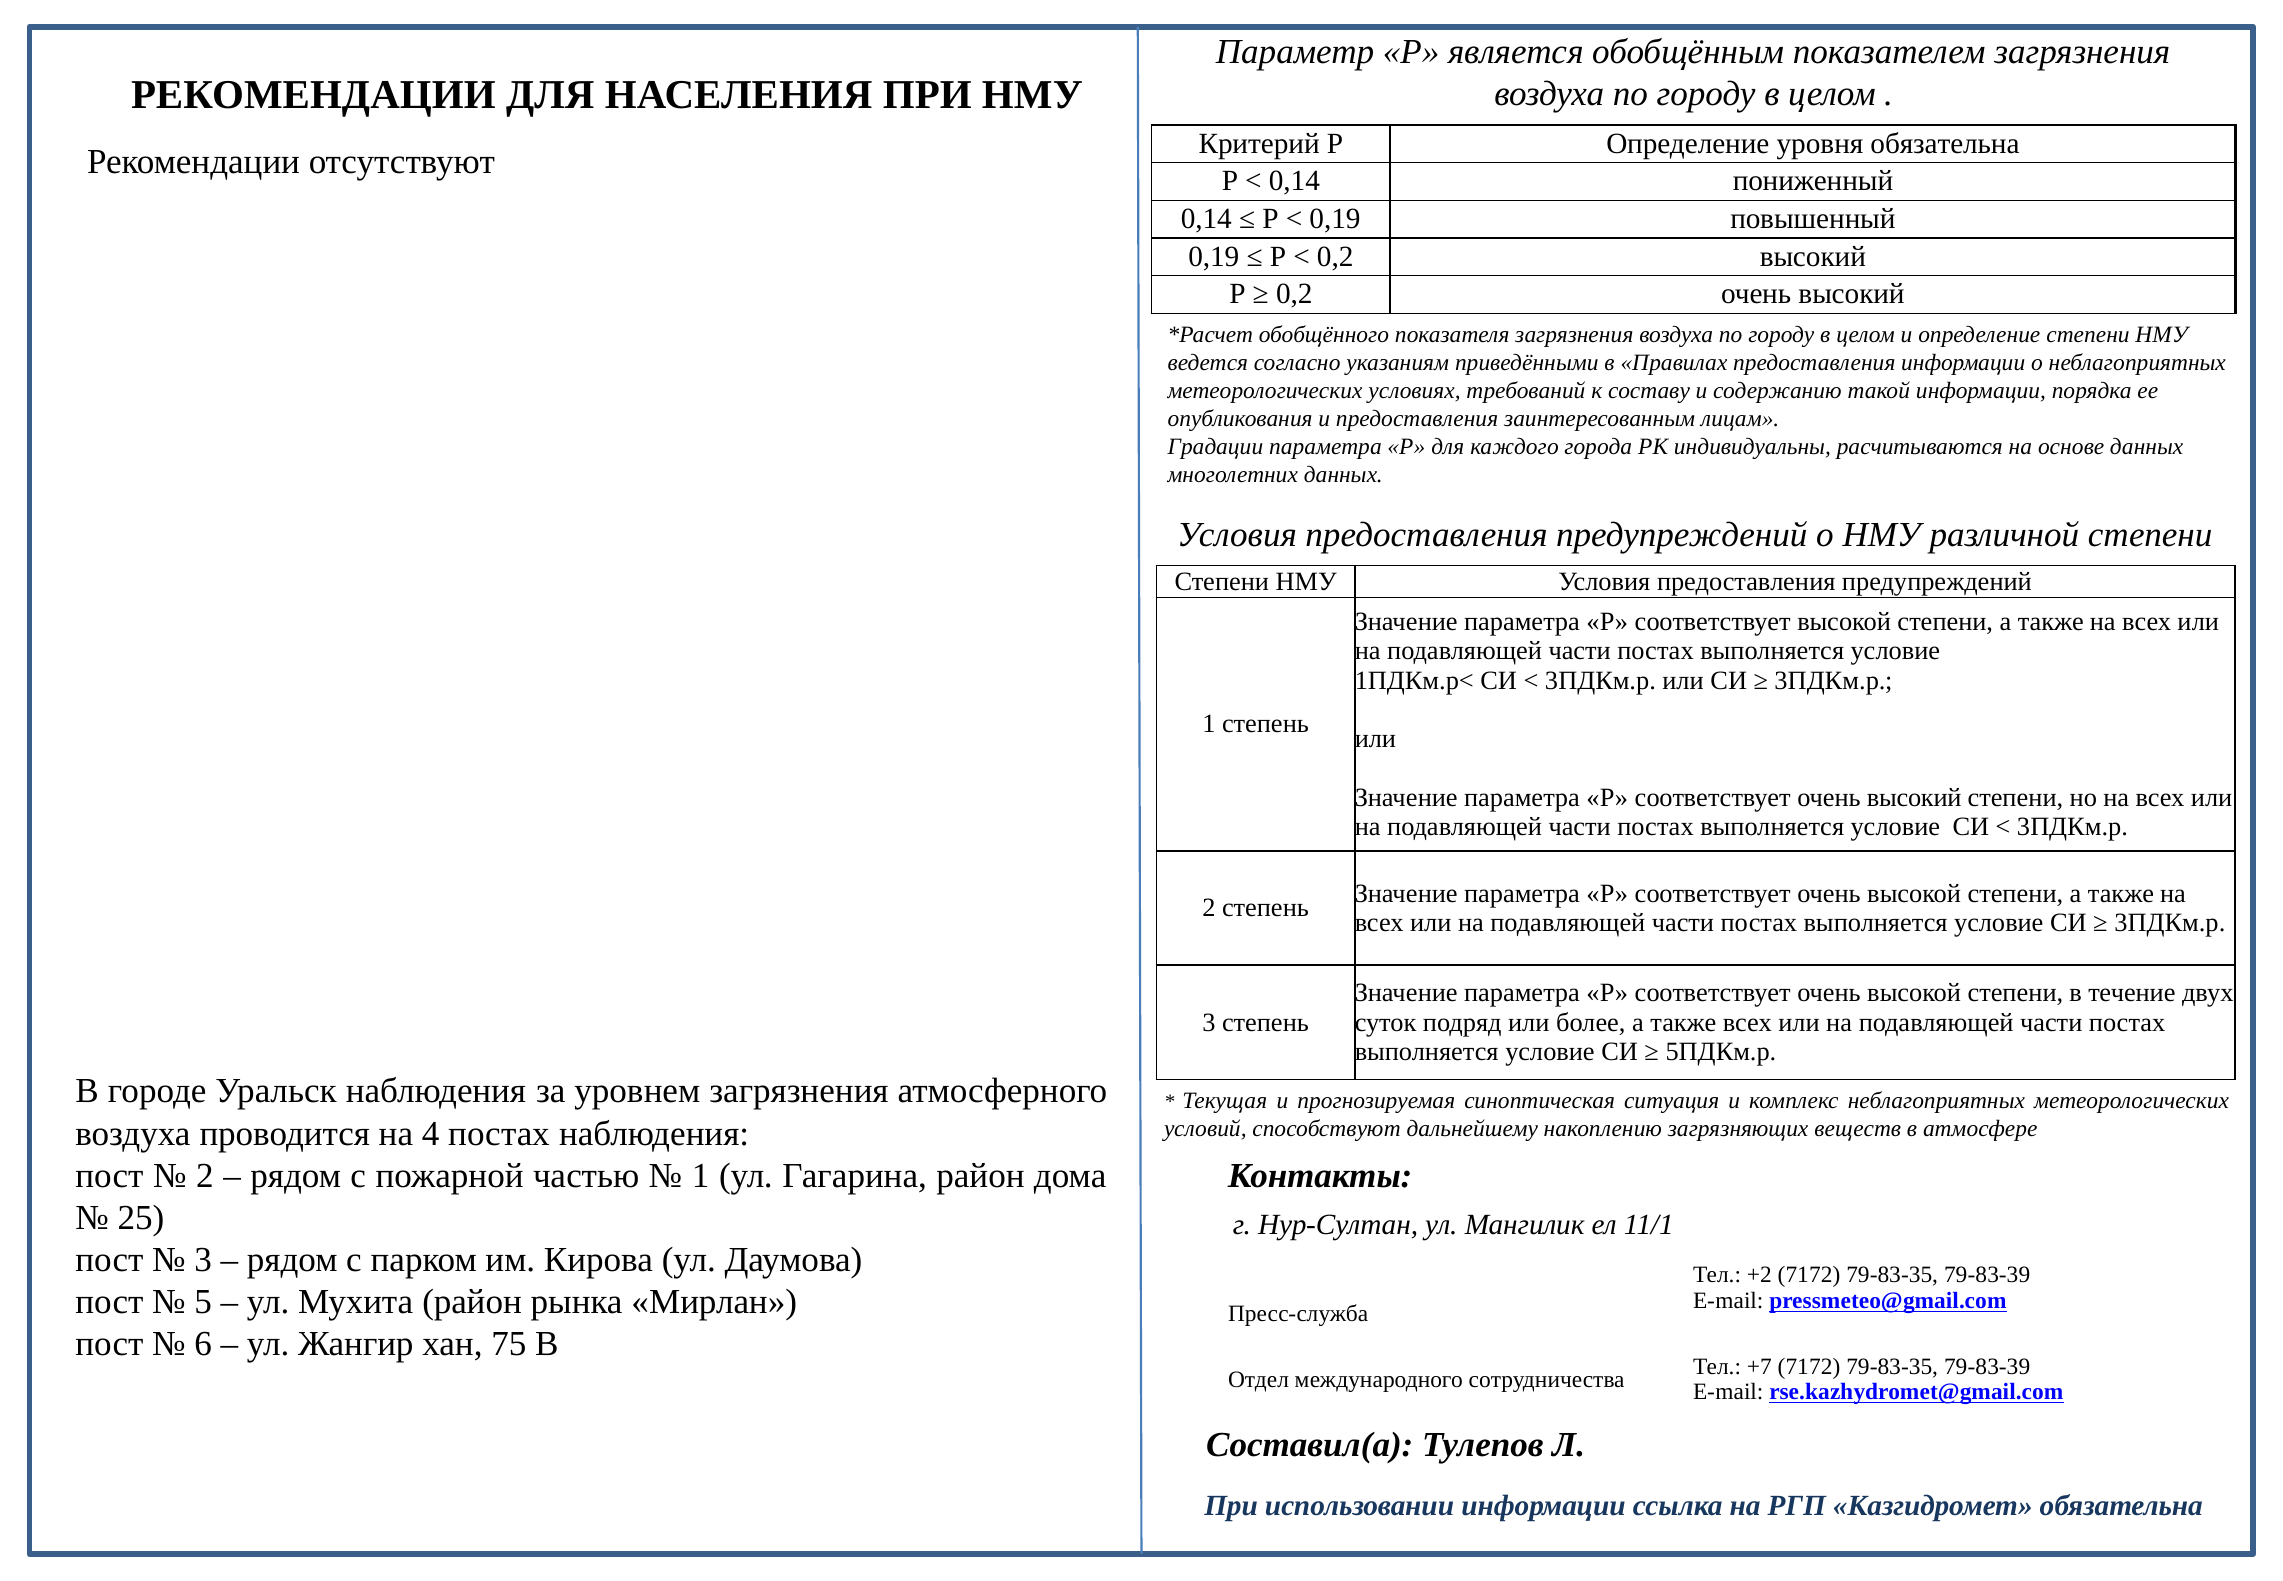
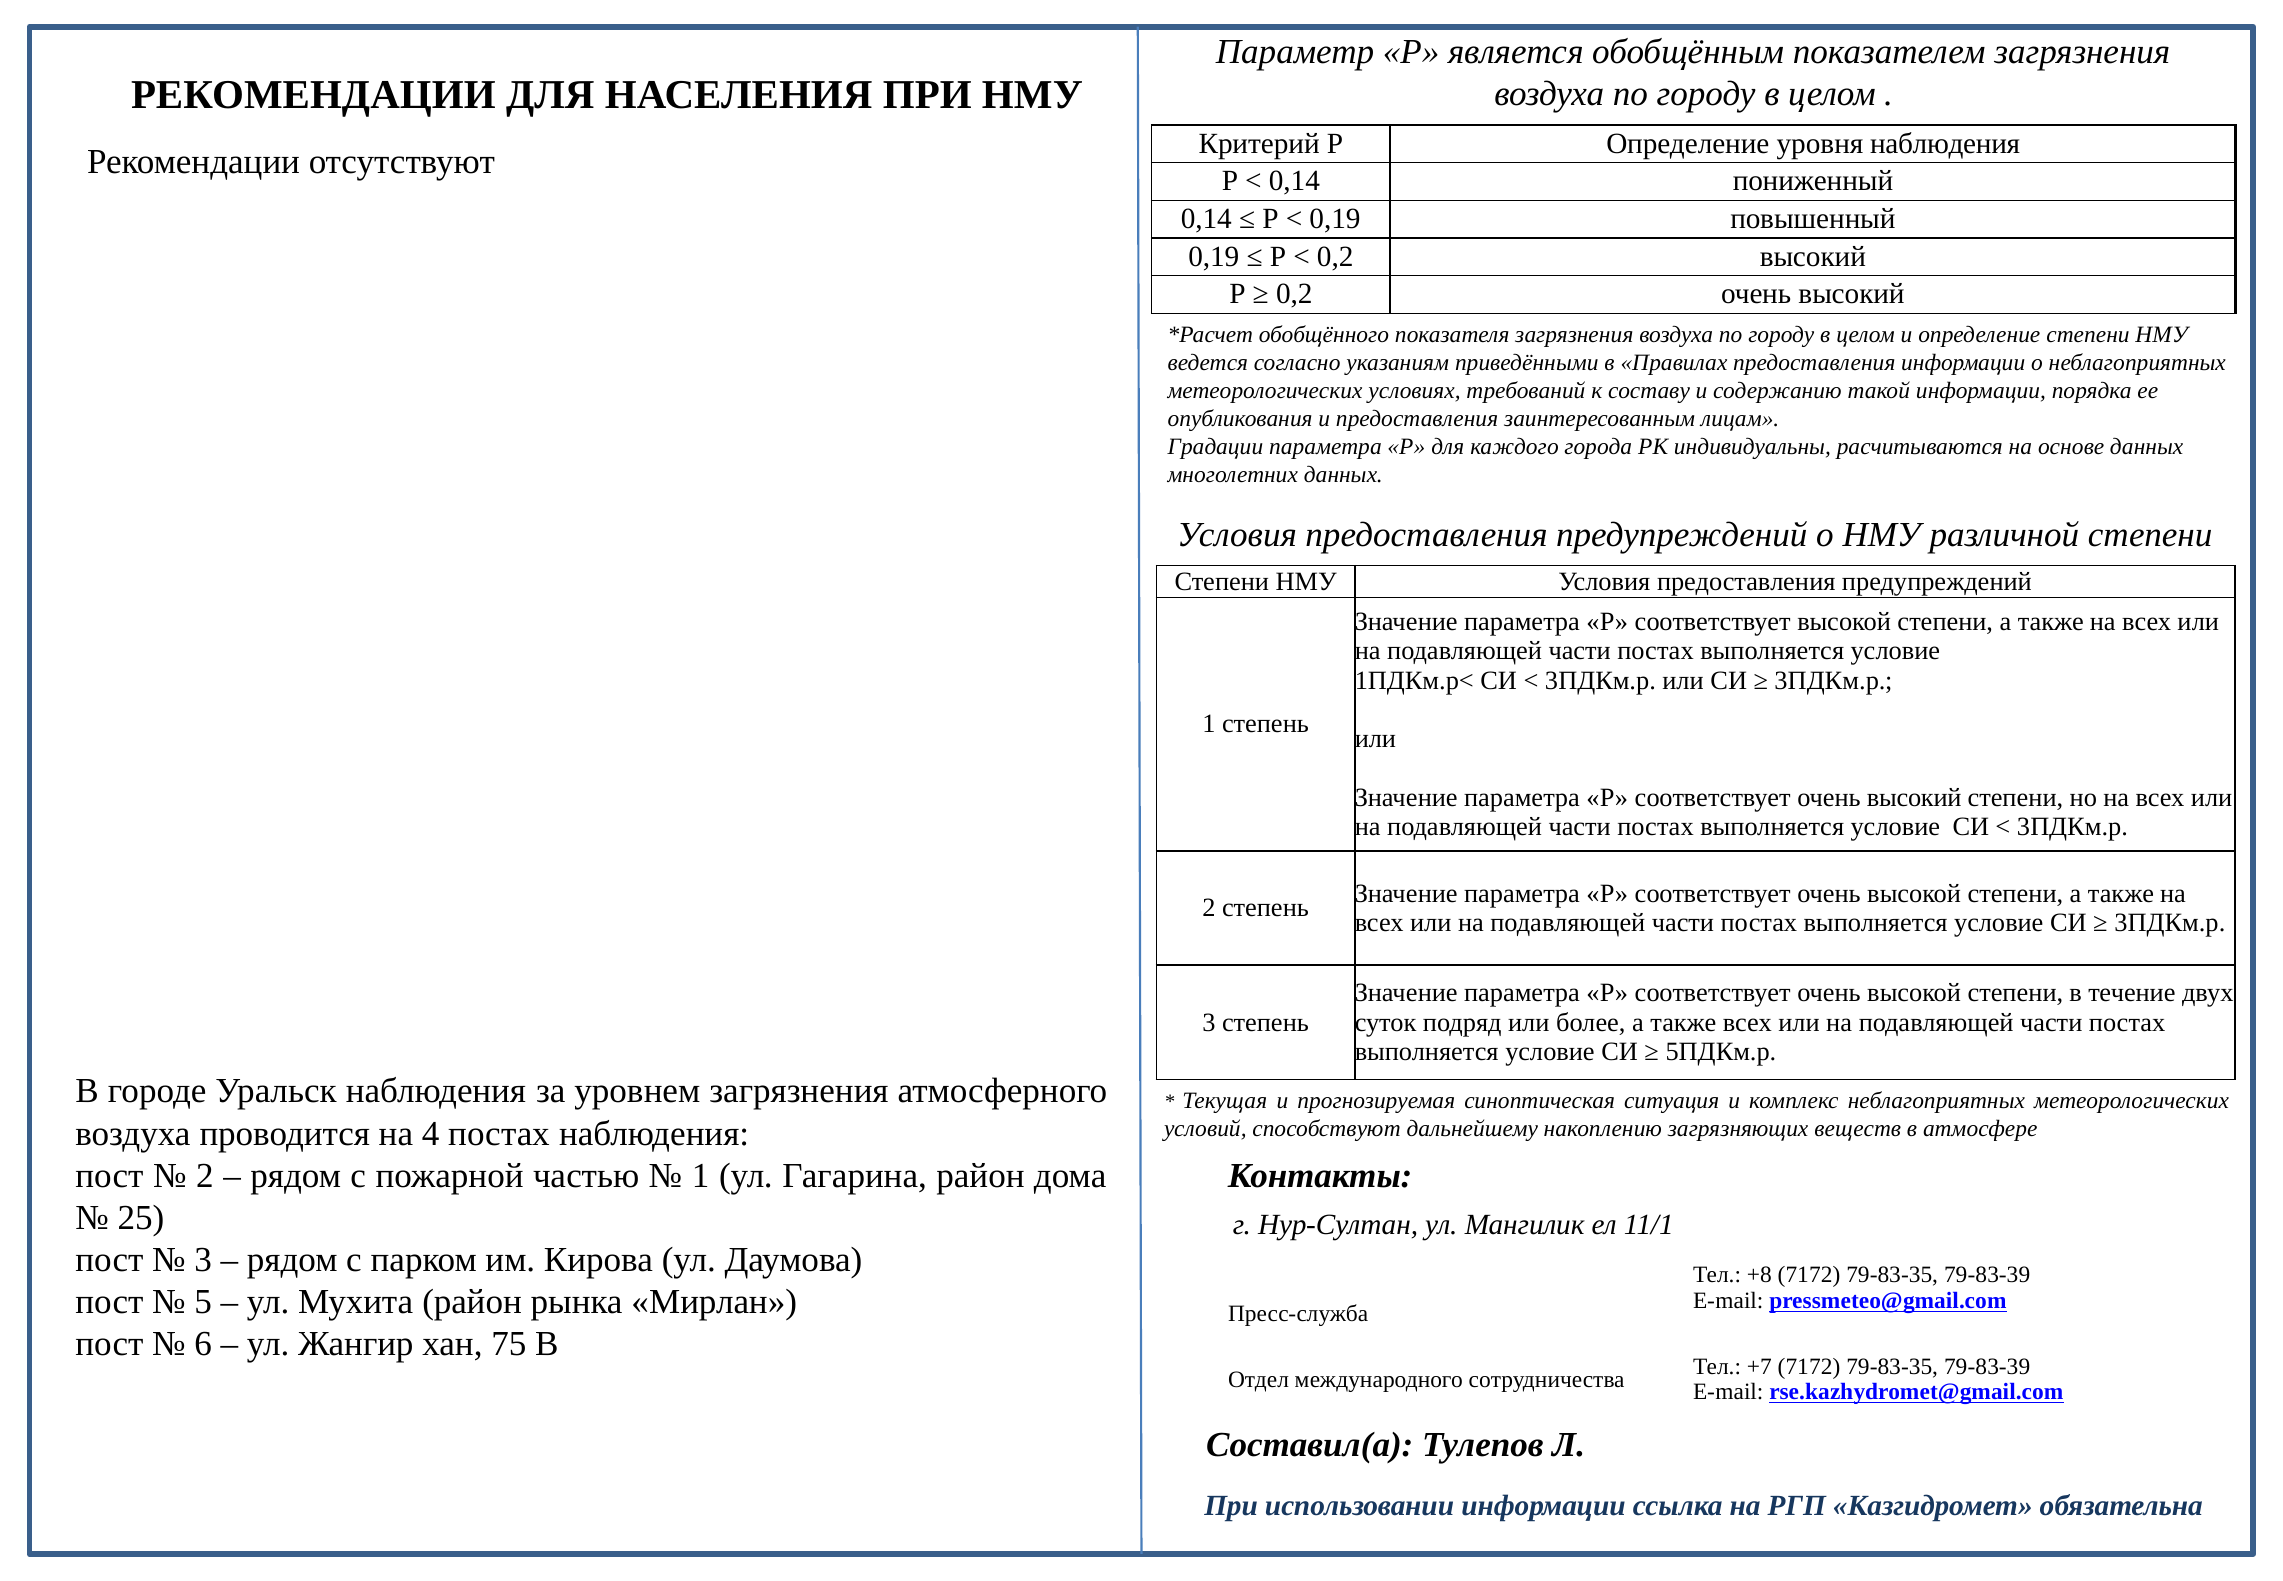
уровня обязательна: обязательна -> наблюдения
+2: +2 -> +8
